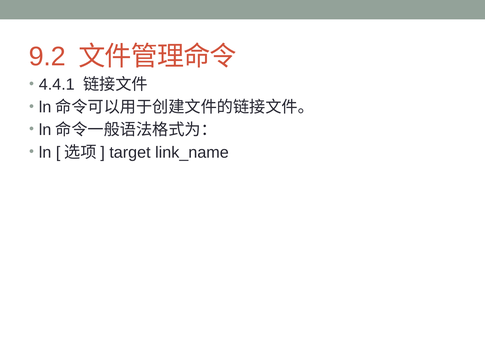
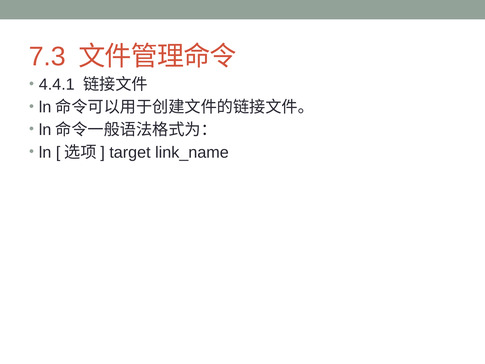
9.2: 9.2 -> 7.3
